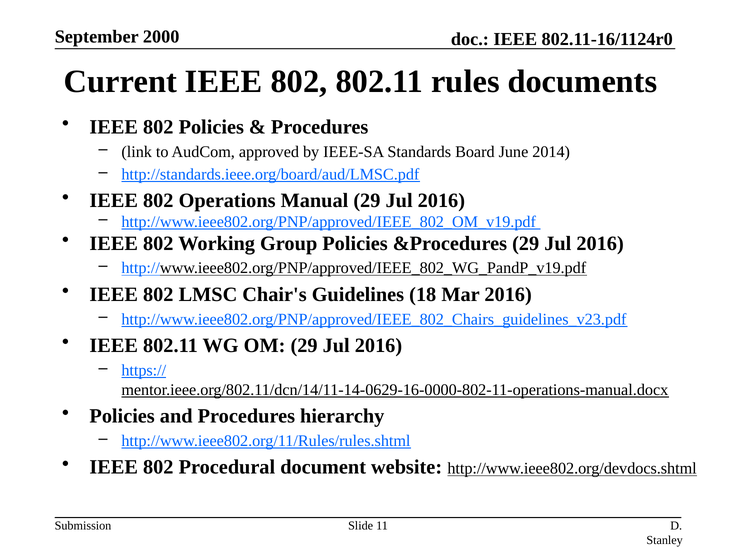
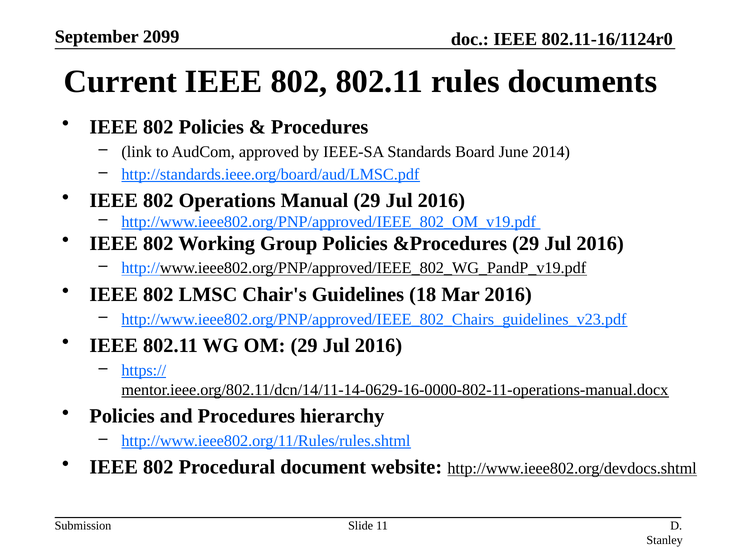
2000: 2000 -> 2099
